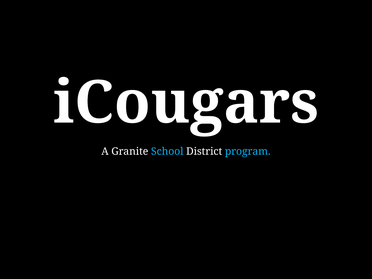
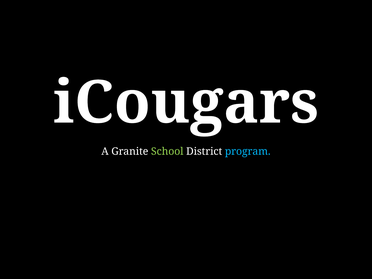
School colour: light blue -> light green
